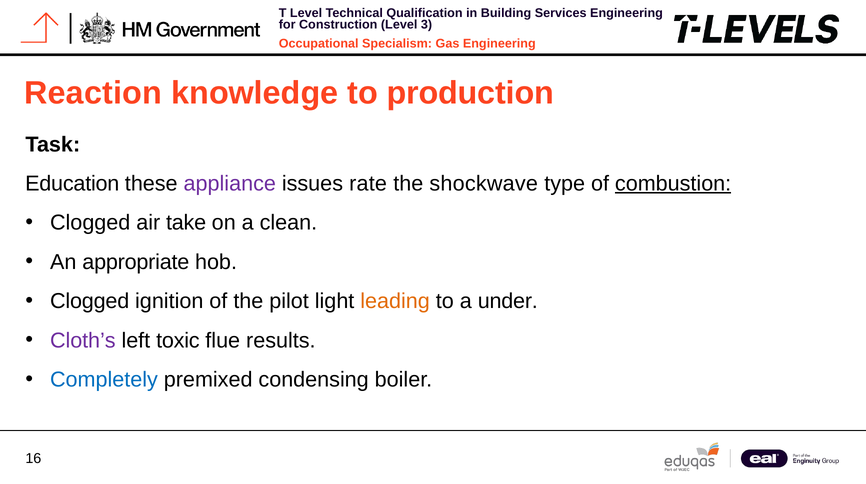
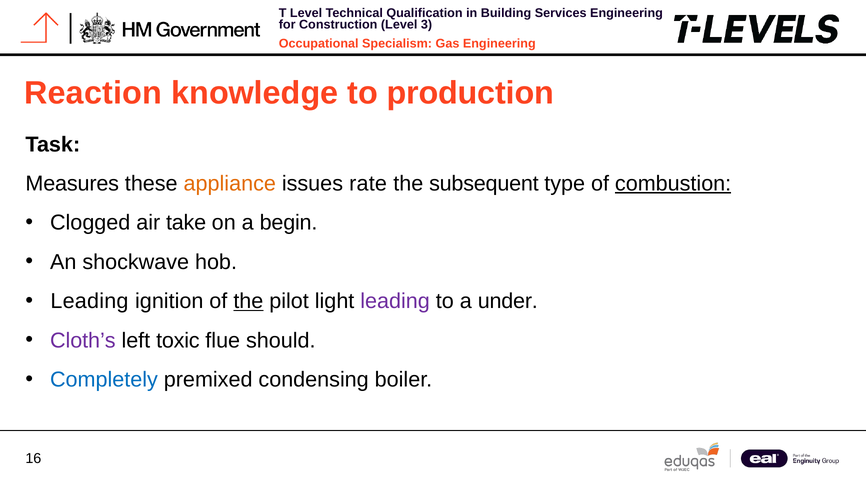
Education: Education -> Measures
appliance colour: purple -> orange
shockwave: shockwave -> subsequent
clean: clean -> begin
appropriate: appropriate -> shockwave
Clogged at (90, 301): Clogged -> Leading
the at (248, 301) underline: none -> present
leading at (395, 301) colour: orange -> purple
results: results -> should
